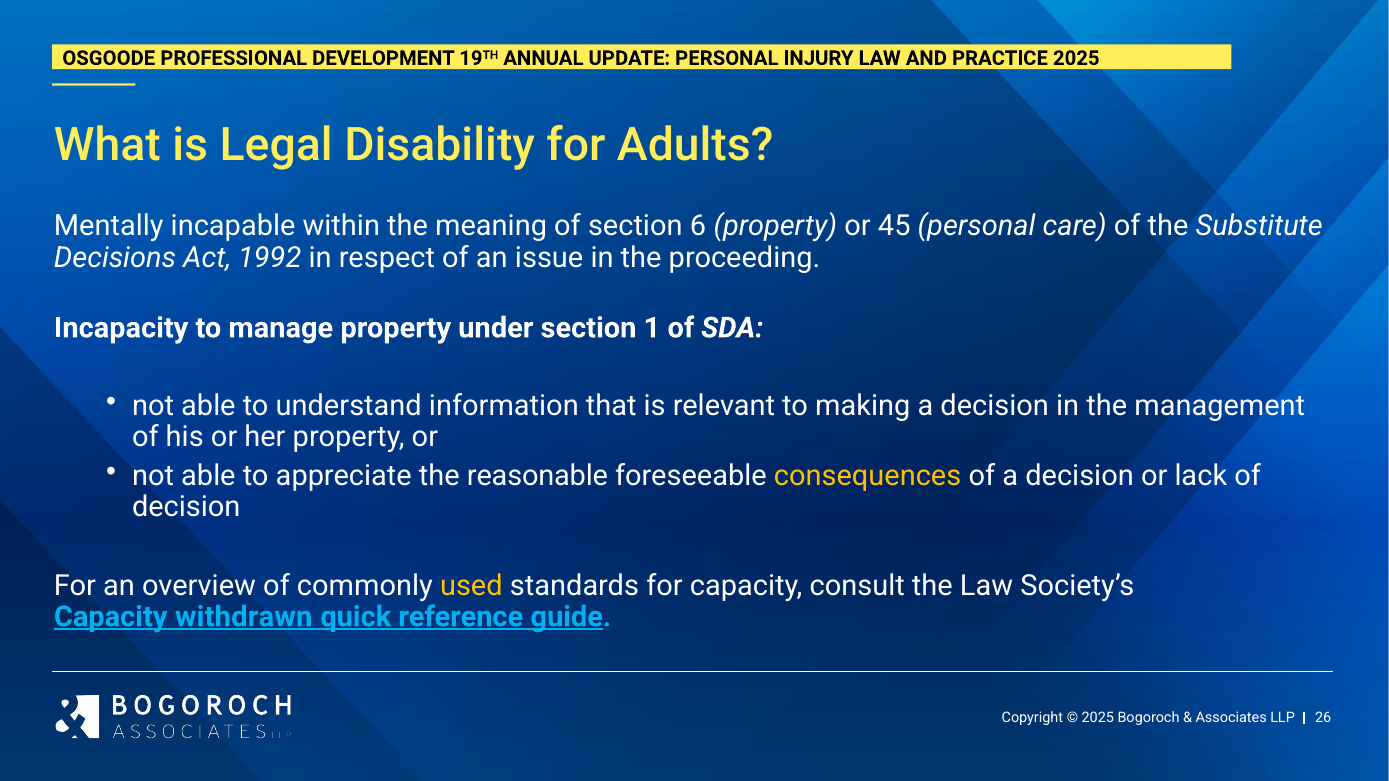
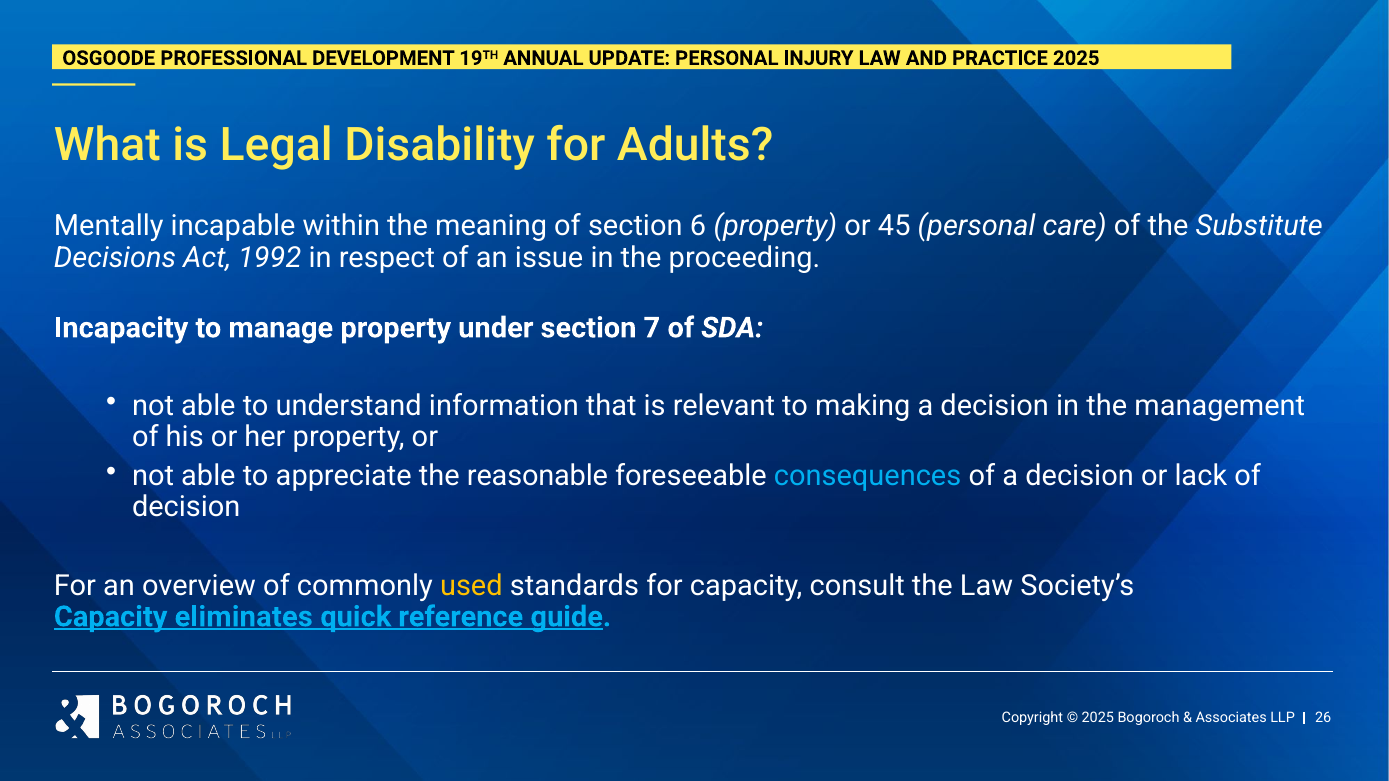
1: 1 -> 7
consequences colour: yellow -> light blue
withdrawn: withdrawn -> eliminates
